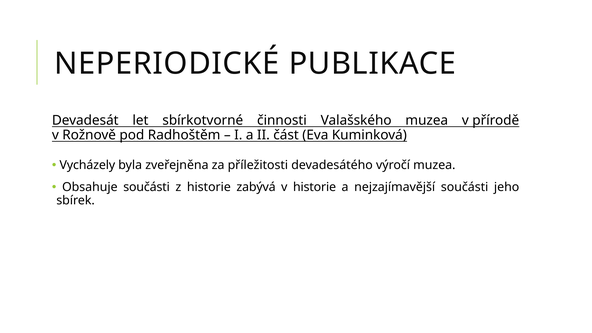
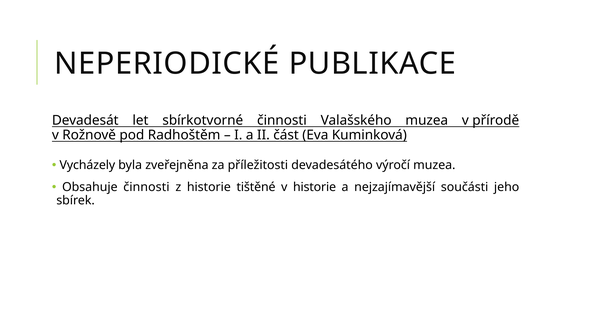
Obsahuje součásti: součásti -> činnosti
zabývá: zabývá -> tištěné
